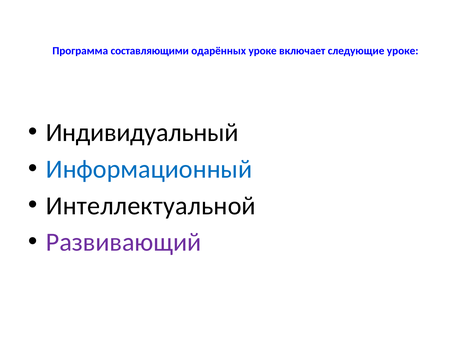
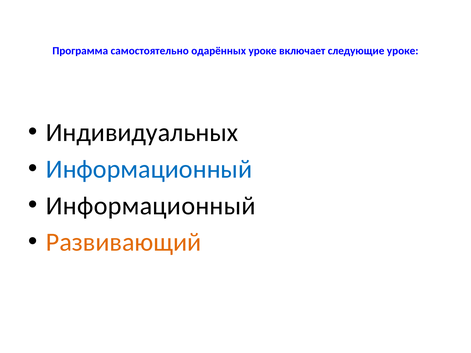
составляющими: составляющими -> самостоятельно
Индивидуальный: Индивидуальный -> Индивидуальных
Интеллектуальной at (151, 206): Интеллектуальной -> Информационный
Развивающий colour: purple -> orange
